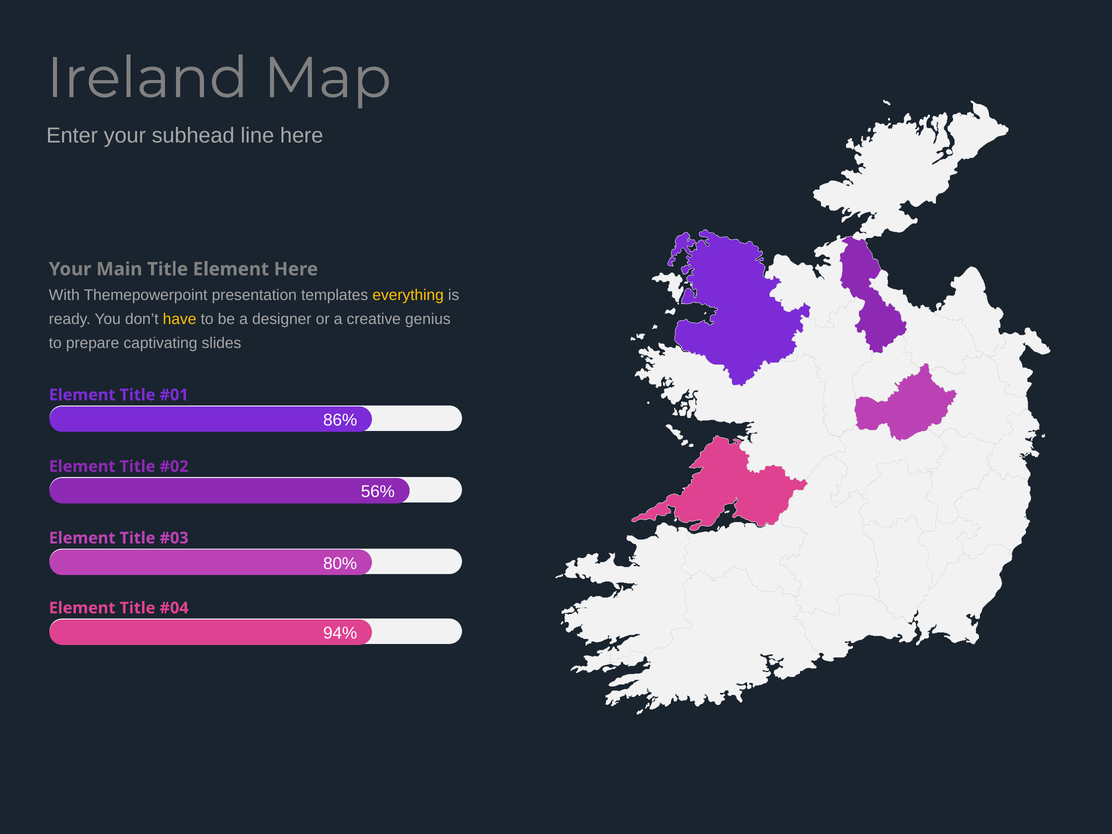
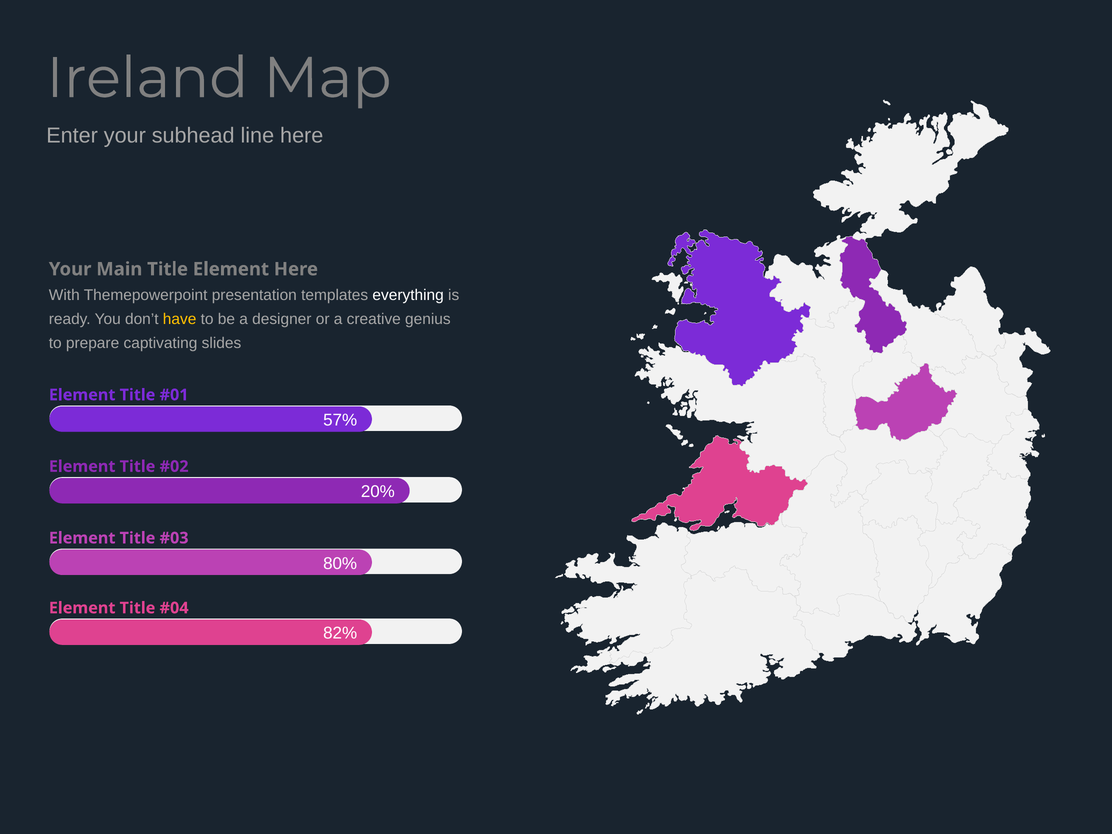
everything colour: yellow -> white
86%: 86% -> 57%
56%: 56% -> 20%
94%: 94% -> 82%
